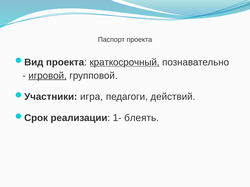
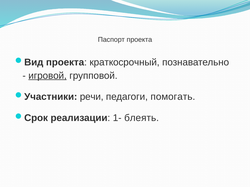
краткосрочный underline: present -> none
игра: игра -> речи
действий: действий -> помогать
